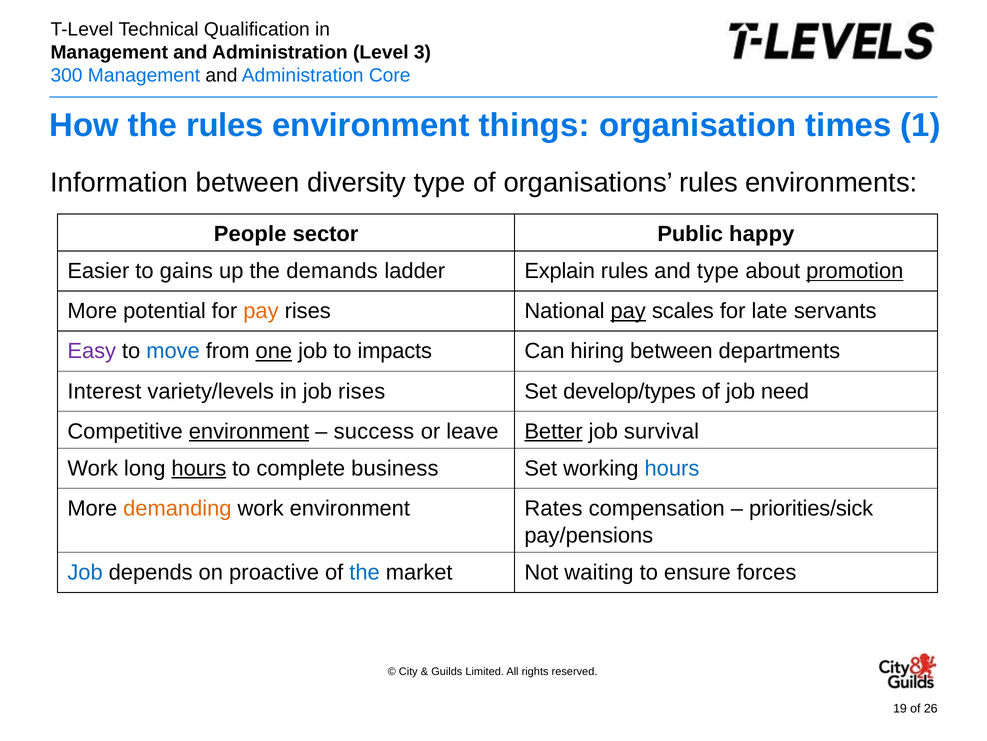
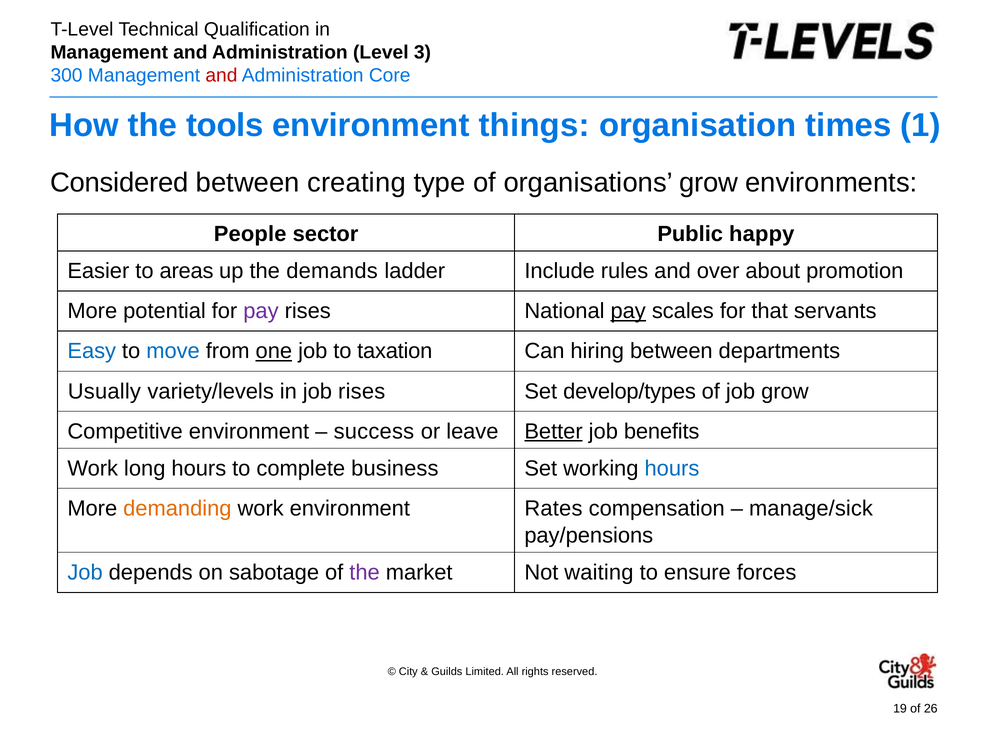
and at (221, 75) colour: black -> red
the rules: rules -> tools
Information: Information -> Considered
diversity: diversity -> creating
organisations rules: rules -> grow
gains: gains -> areas
Explain: Explain -> Include
and type: type -> over
promotion underline: present -> none
pay at (261, 311) colour: orange -> purple
late: late -> that
Easy colour: purple -> blue
impacts: impacts -> taxation
Interest: Interest -> Usually
job need: need -> grow
environment at (249, 431) underline: present -> none
survival: survival -> benefits
hours at (199, 468) underline: present -> none
priorities/sick: priorities/sick -> manage/sick
proactive: proactive -> sabotage
the at (365, 572) colour: blue -> purple
